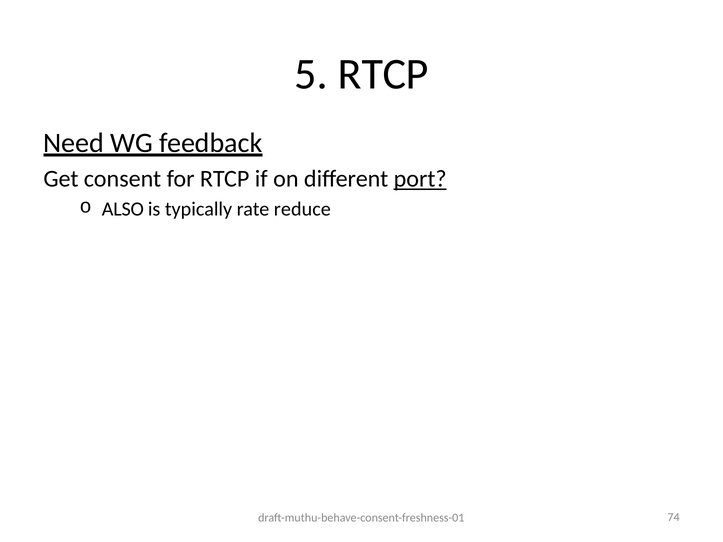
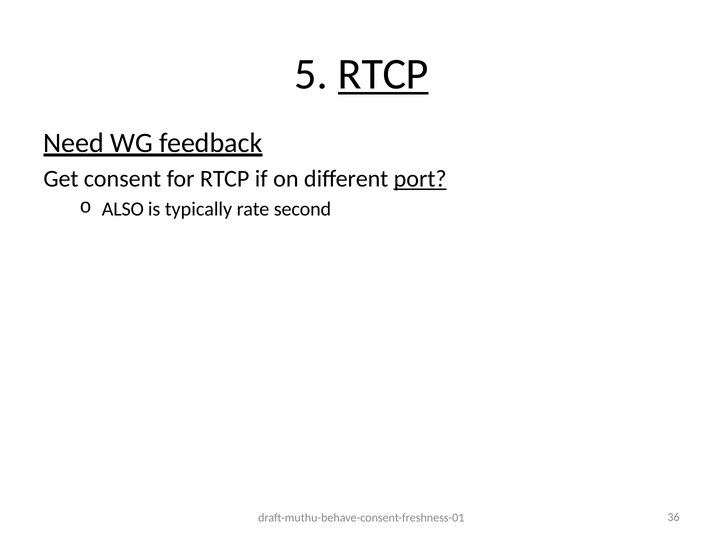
RTCP at (383, 74) underline: none -> present
reduce: reduce -> second
74: 74 -> 36
